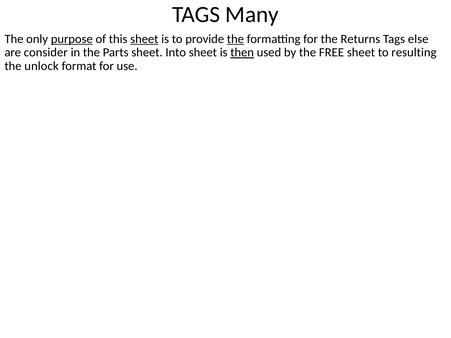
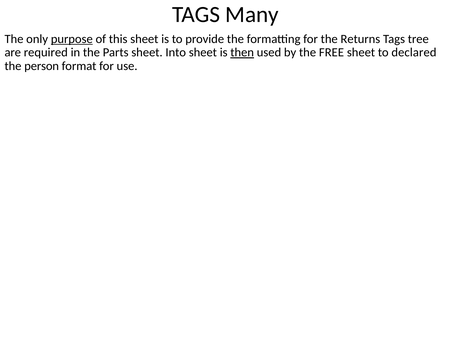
sheet at (144, 39) underline: present -> none
the at (235, 39) underline: present -> none
else: else -> tree
consider: consider -> required
resulting: resulting -> declared
unlock: unlock -> person
